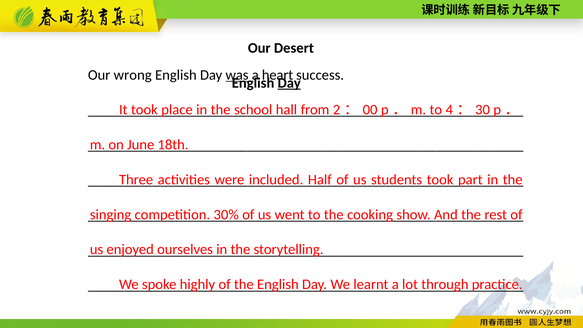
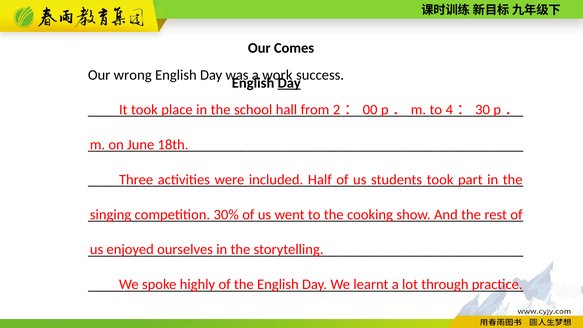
Desert: Desert -> Comes
was underline: present -> none
heart: heart -> work
